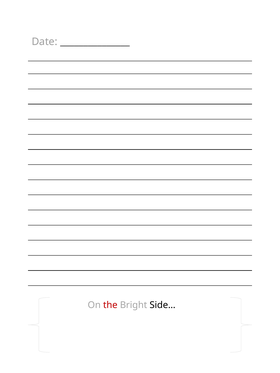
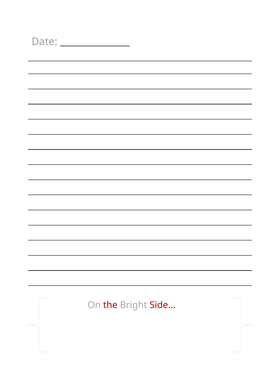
Side… colour: black -> red
